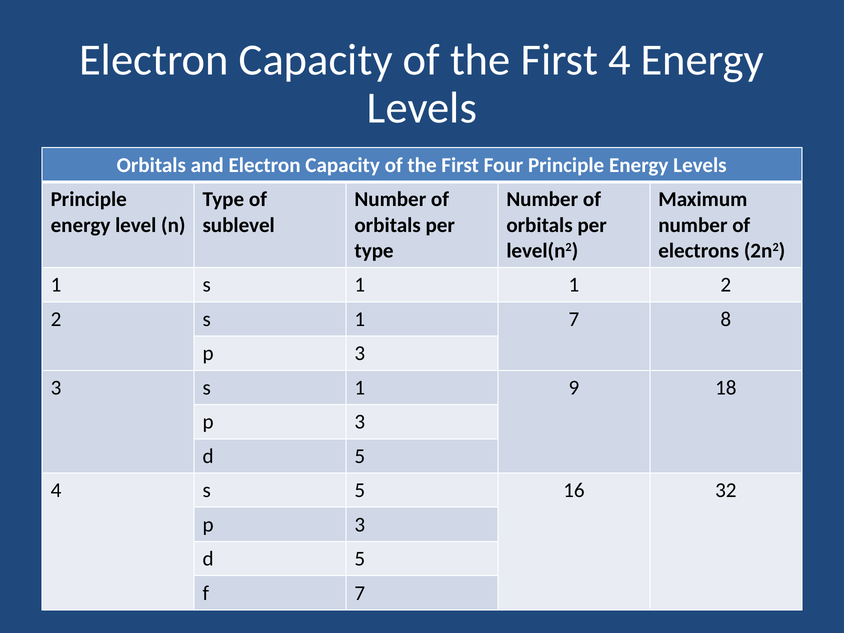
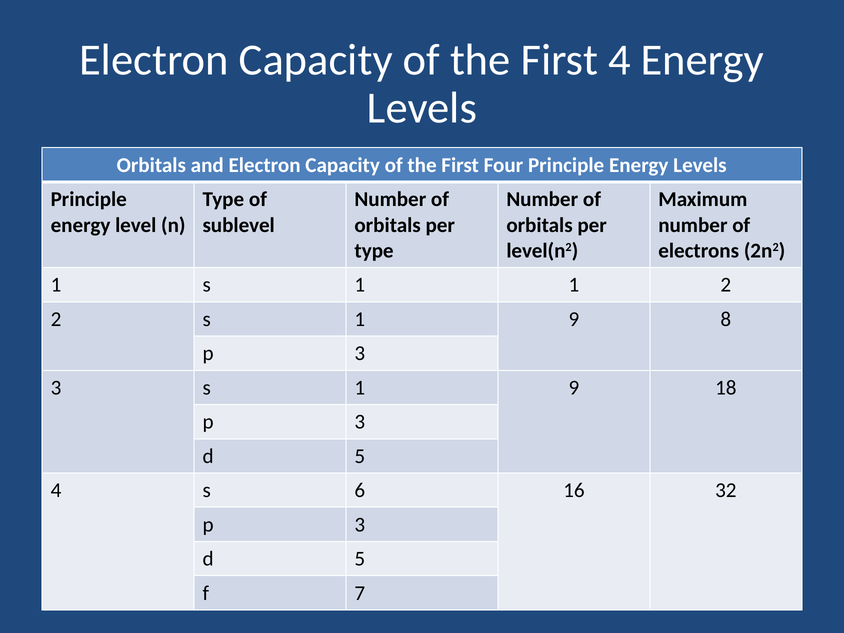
2 s 1 7: 7 -> 9
s 5: 5 -> 6
